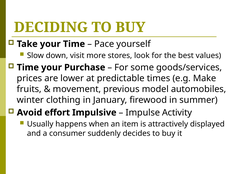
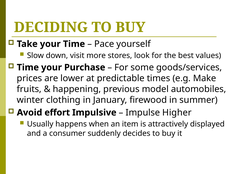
movement: movement -> happening
Activity: Activity -> Higher
